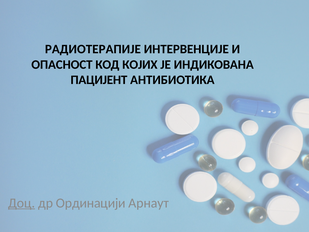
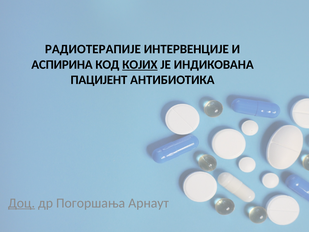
ОПАСНОСТ: ОПАСНОСТ -> АСПИРИНА
КОЈИХ underline: none -> present
Ординацији: Ординацији -> Погоршања
